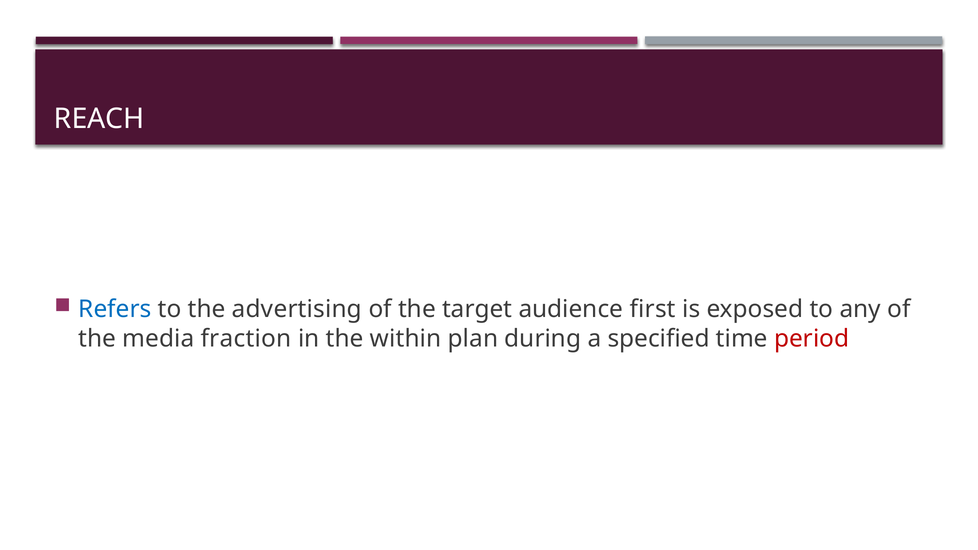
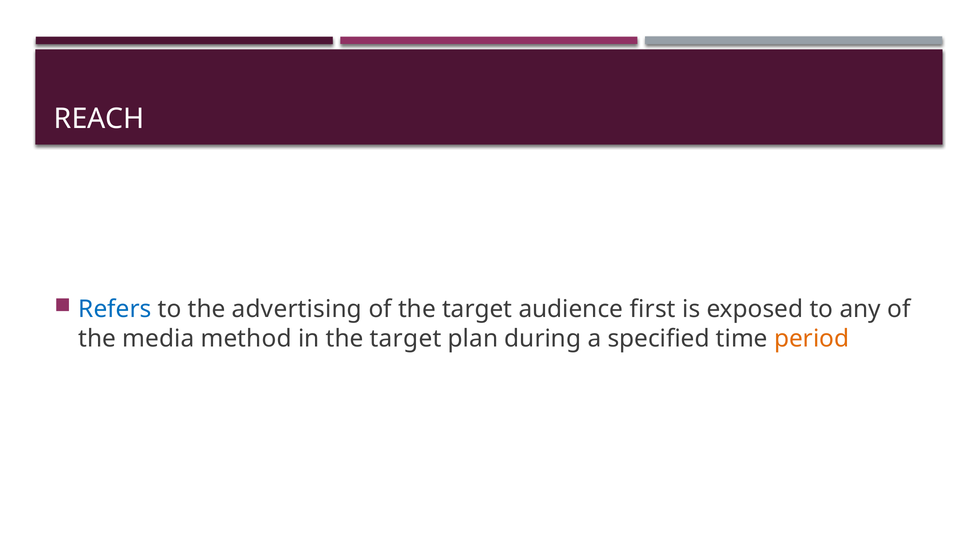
fraction: fraction -> method
in the within: within -> target
period colour: red -> orange
